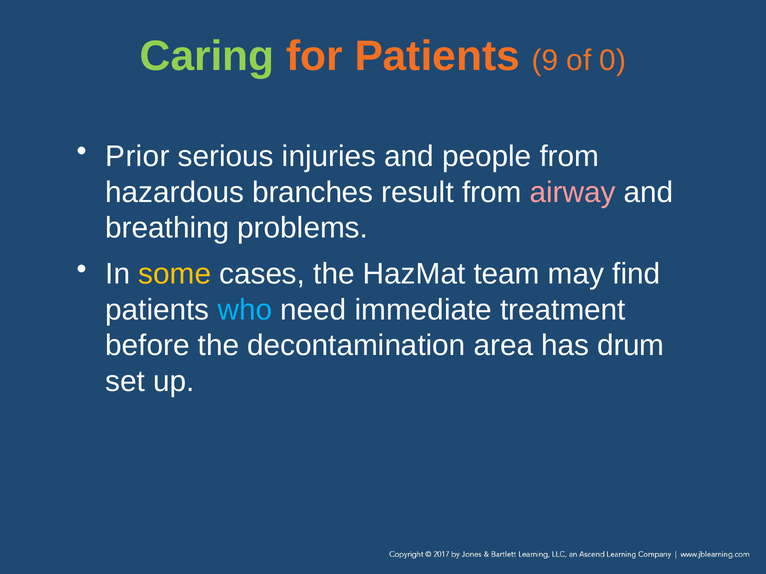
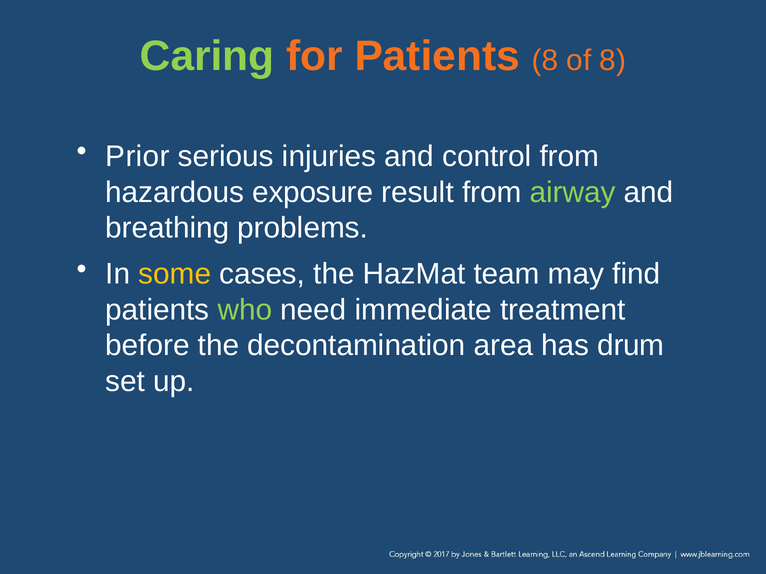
Patients 9: 9 -> 8
of 0: 0 -> 8
people: people -> control
branches: branches -> exposure
airway colour: pink -> light green
who colour: light blue -> light green
